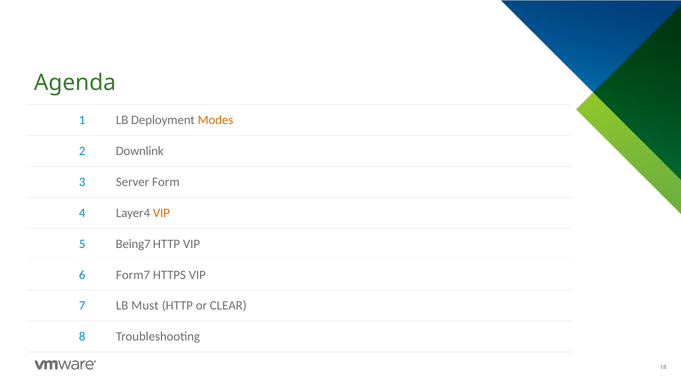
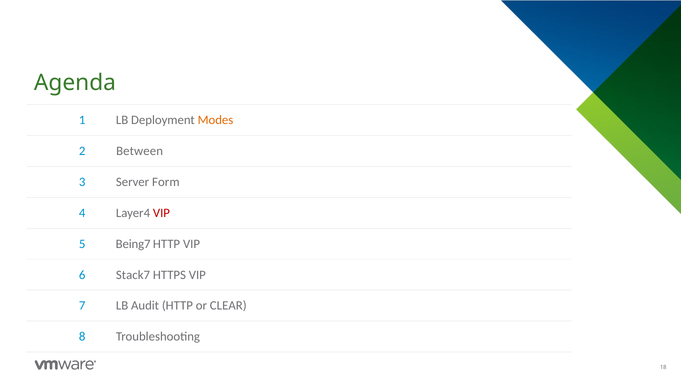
Downlink: Downlink -> Between
VIP at (161, 213) colour: orange -> red
Form7: Form7 -> Stack7
Must: Must -> Audit
